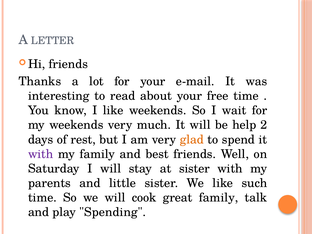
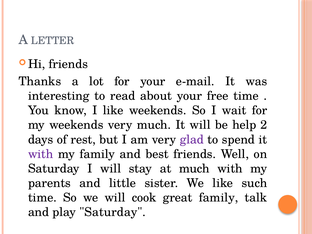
glad colour: orange -> purple
at sister: sister -> much
play Spending: Spending -> Saturday
